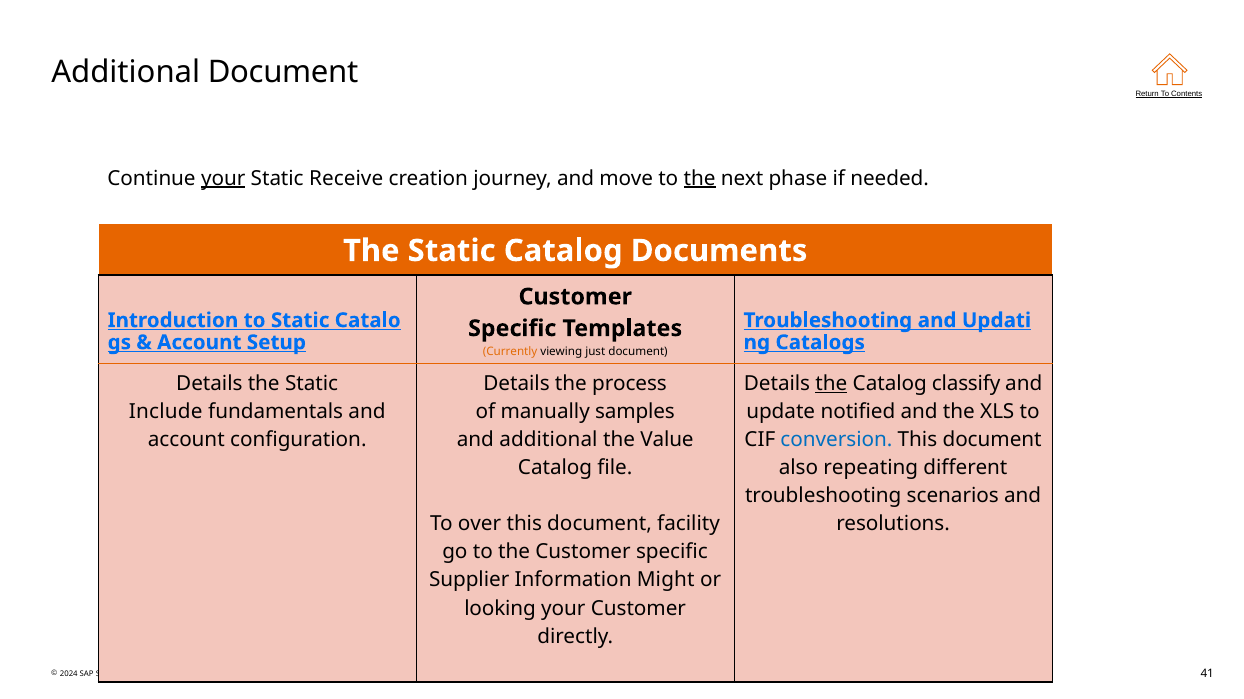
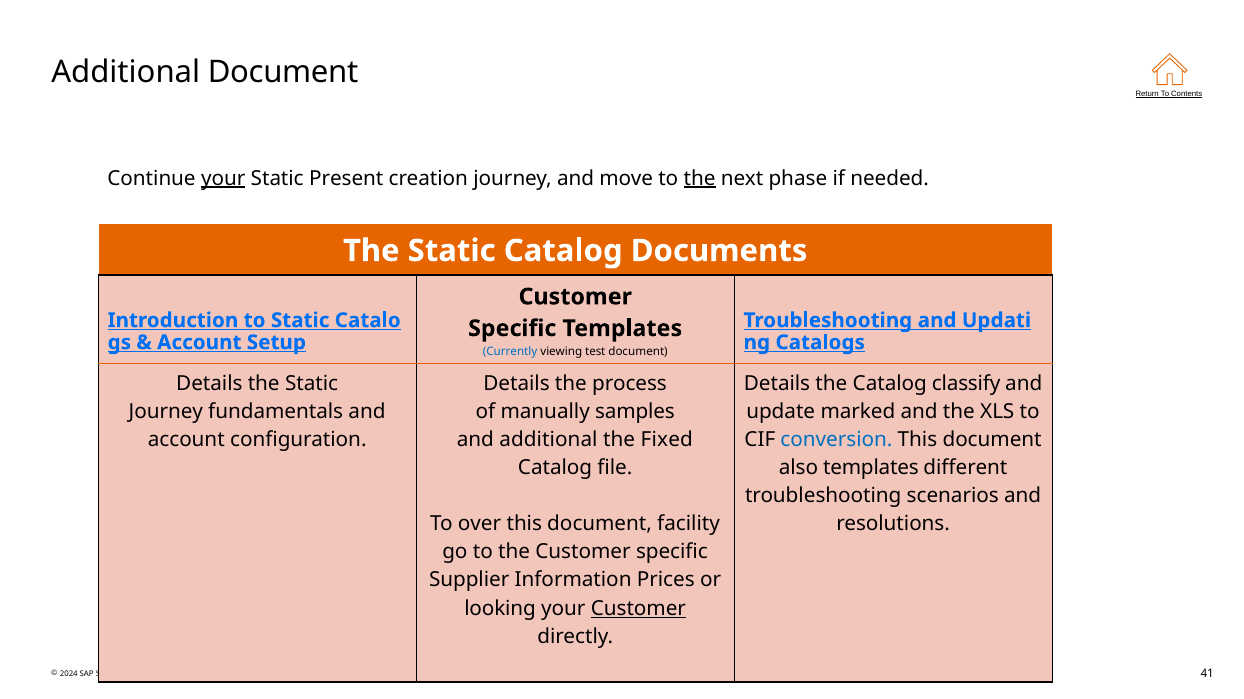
Receive: Receive -> Present
Currently colour: orange -> blue
just: just -> test
the at (831, 384) underline: present -> none
Include at (166, 412): Include -> Journey
notified: notified -> marked
Value: Value -> Fixed
also repeating: repeating -> templates
Might: Might -> Prices
Customer at (638, 609) underline: none -> present
